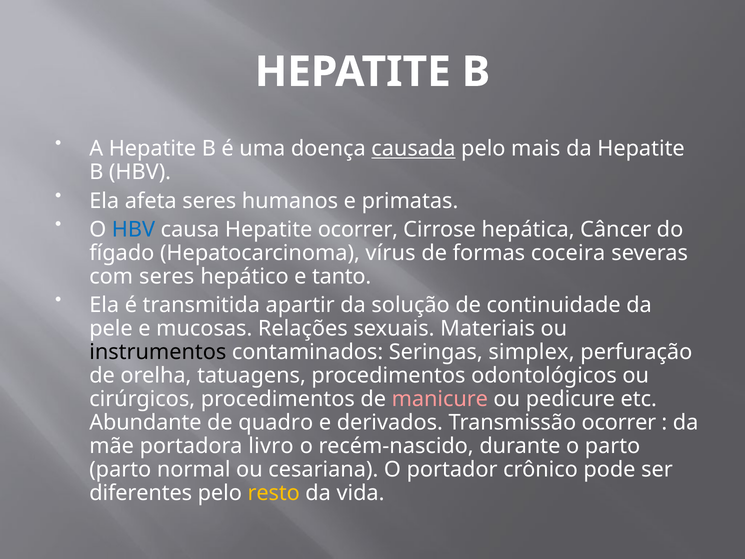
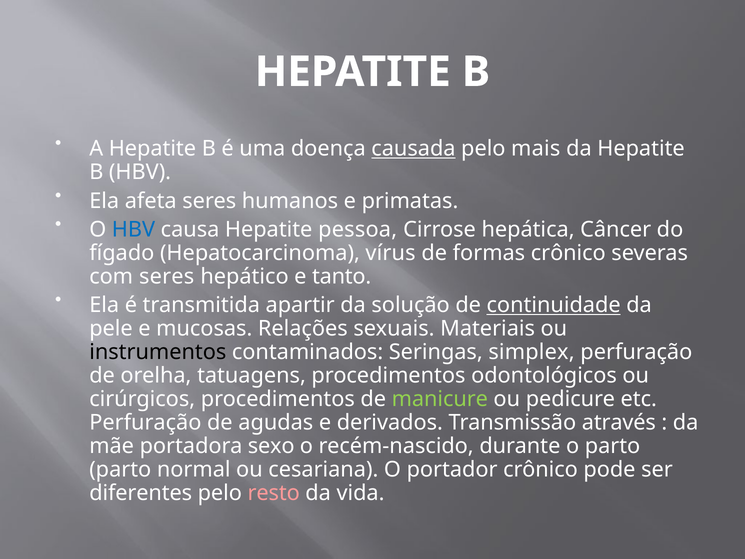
Hepatite ocorrer: ocorrer -> pessoa
formas coceira: coceira -> crônico
continuidade underline: none -> present
manicure colour: pink -> light green
Abundante at (145, 422): Abundante -> Perfuração
quadro: quadro -> agudas
Transmissão ocorrer: ocorrer -> através
livro: livro -> sexo
resto colour: yellow -> pink
